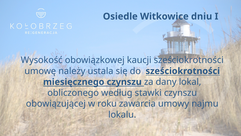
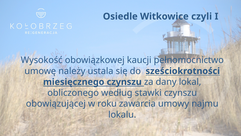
dniu: dniu -> czyli
kaucji sześciokrotności: sześciokrotności -> pełnomocnictwo
